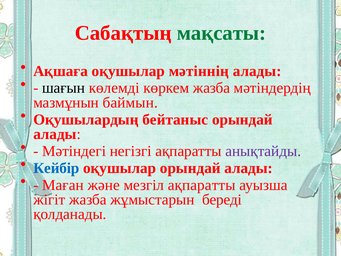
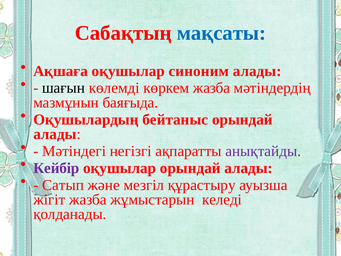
мақсаты colour: green -> blue
мәтіннің: мәтіннің -> синоним
баймын: баймын -> баяғыда
Кейбір colour: blue -> purple
Маған: Маған -> Сатып
мезгіл ақпаратты: ақпаратты -> құрастыру
береді: береді -> келеді
